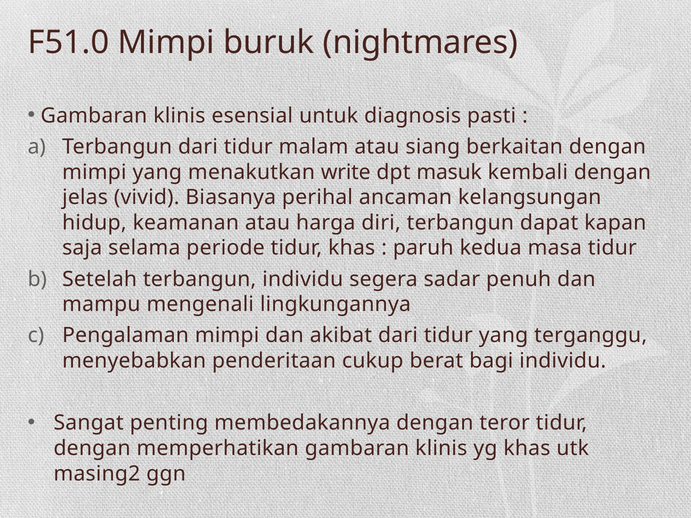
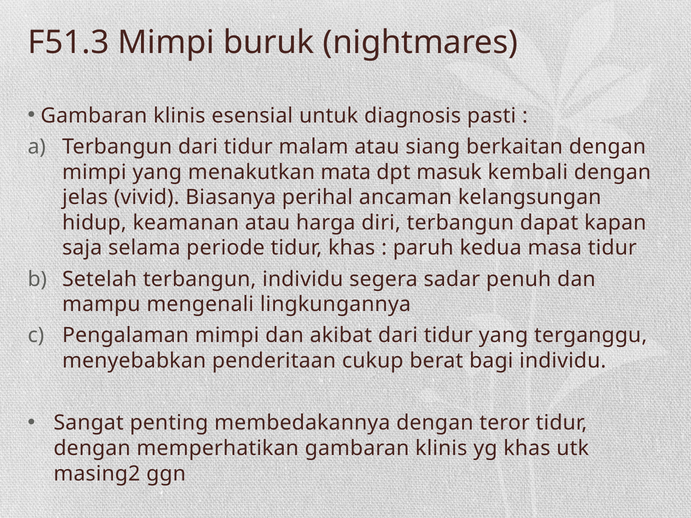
F51.0: F51.0 -> F51.3
write: write -> mata
